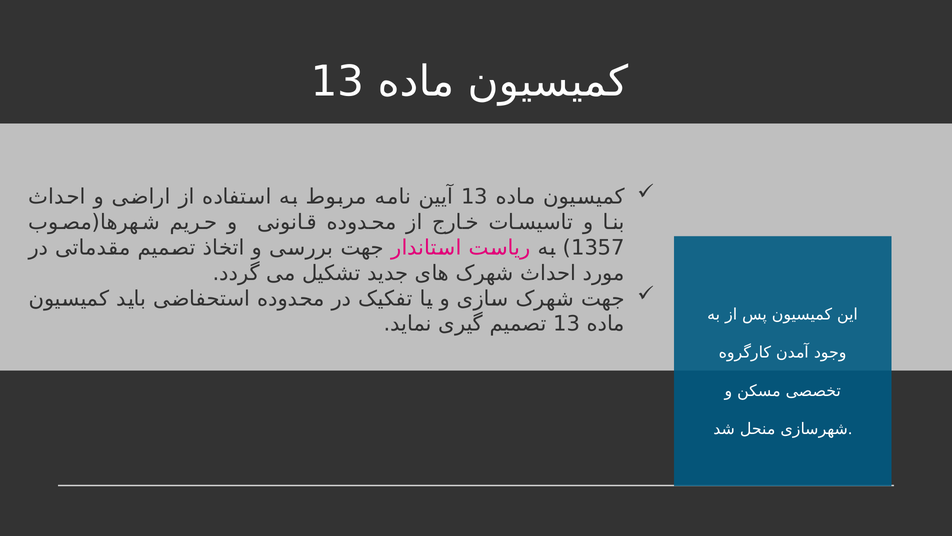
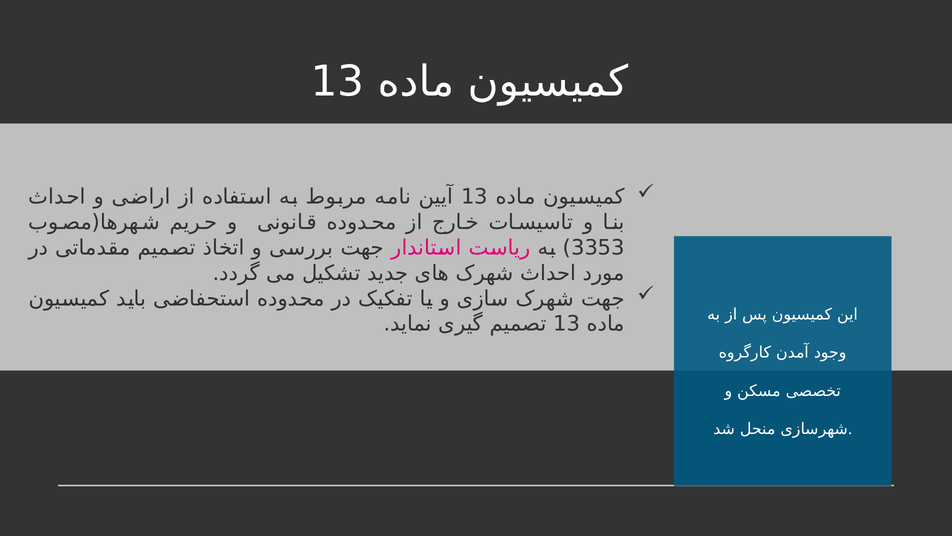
1357: 1357 -> 3353
